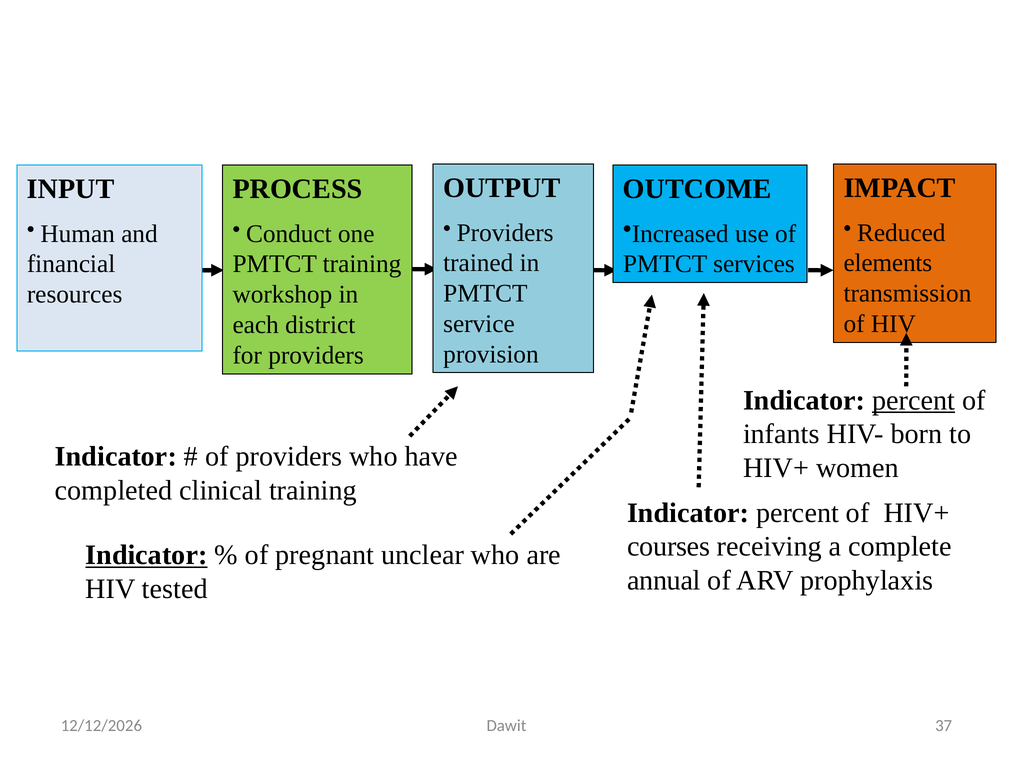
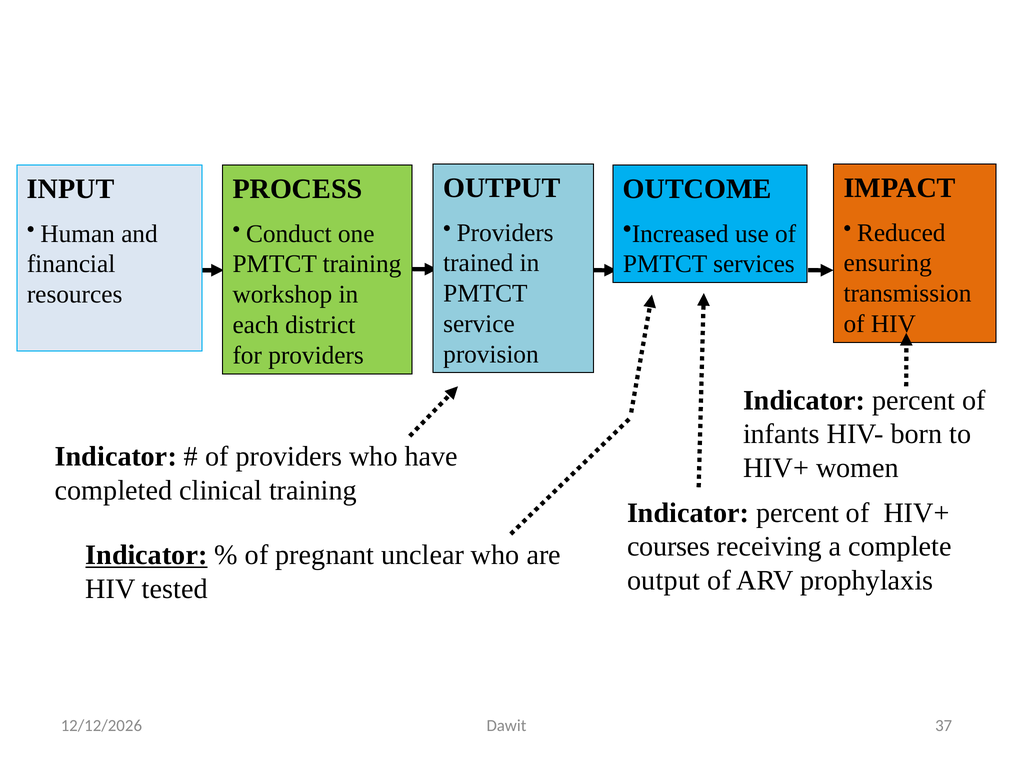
elements: elements -> ensuring
percent at (914, 400) underline: present -> none
annual at (664, 580): annual -> output
